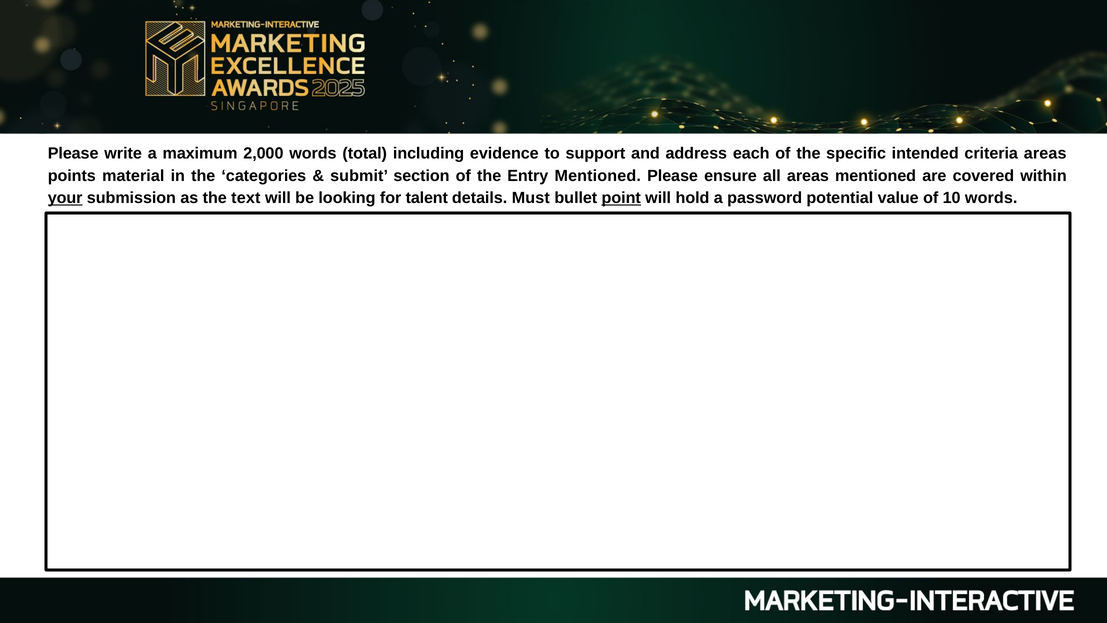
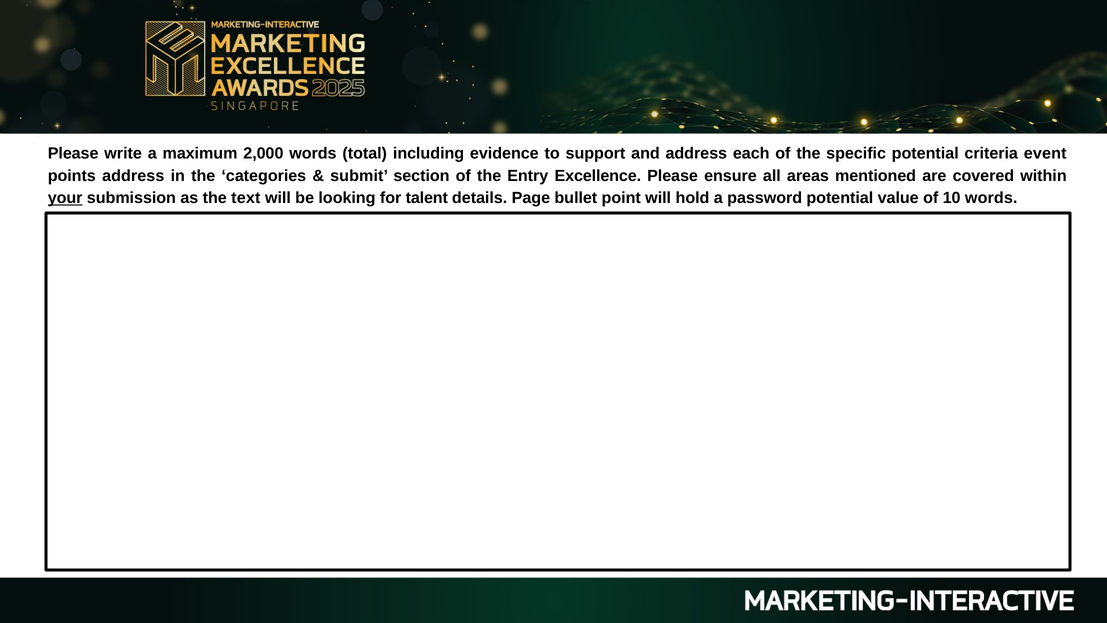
specific intended: intended -> potential
criteria areas: areas -> event
points material: material -> address
Entry Mentioned: Mentioned -> Excellence
Must: Must -> Page
point underline: present -> none
